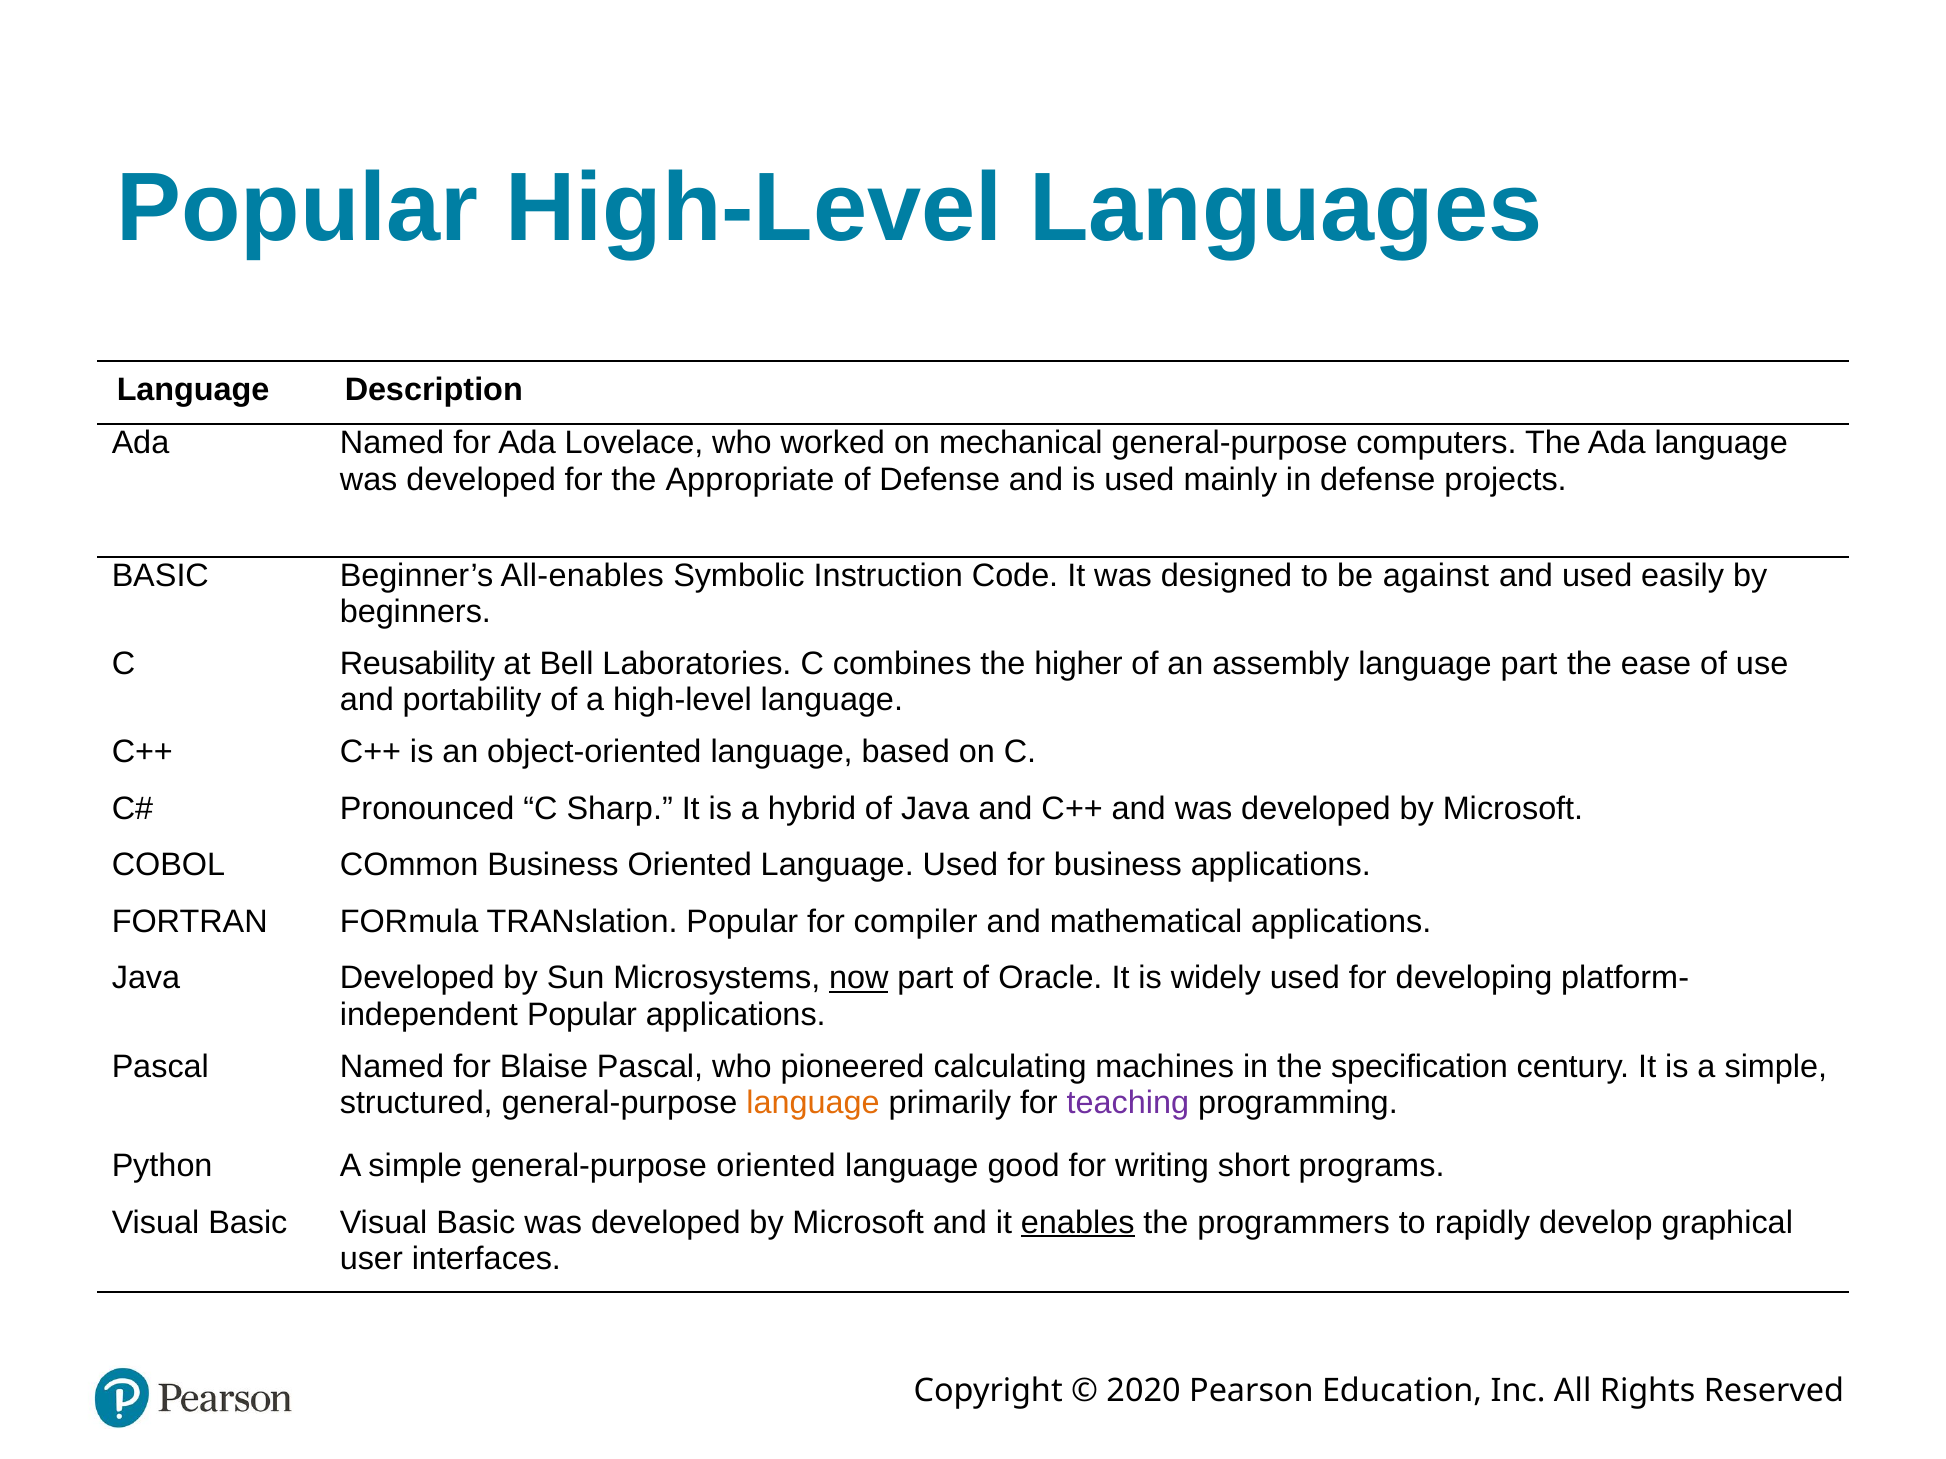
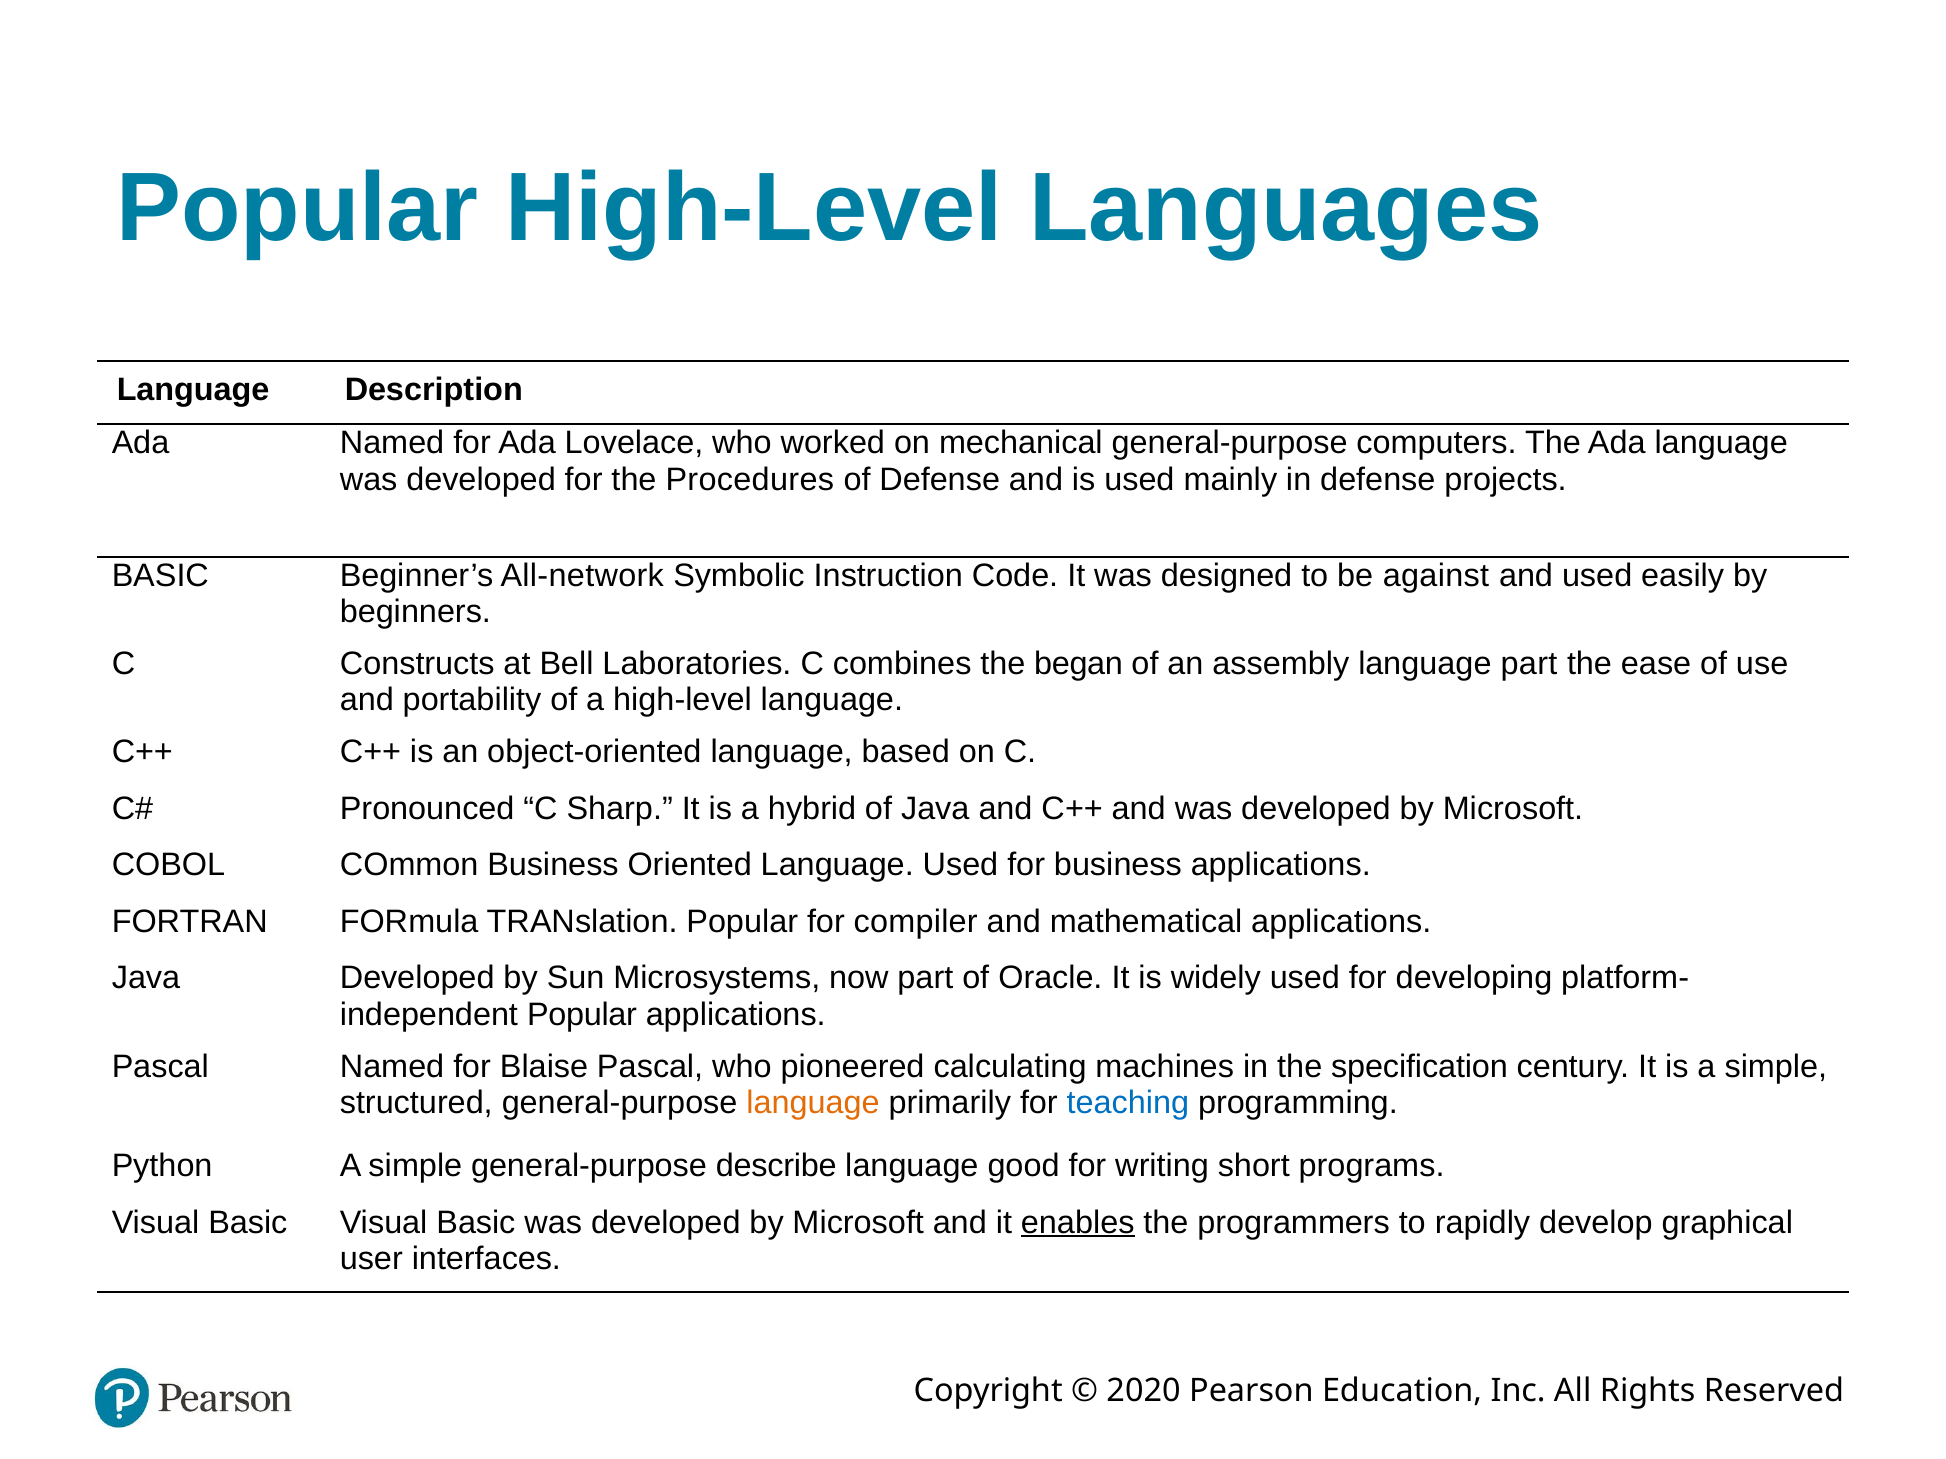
Appropriate: Appropriate -> Procedures
All-enables: All-enables -> All-network
Reusability: Reusability -> Constructs
higher: higher -> began
now underline: present -> none
teaching colour: purple -> blue
general-purpose oriented: oriented -> describe
